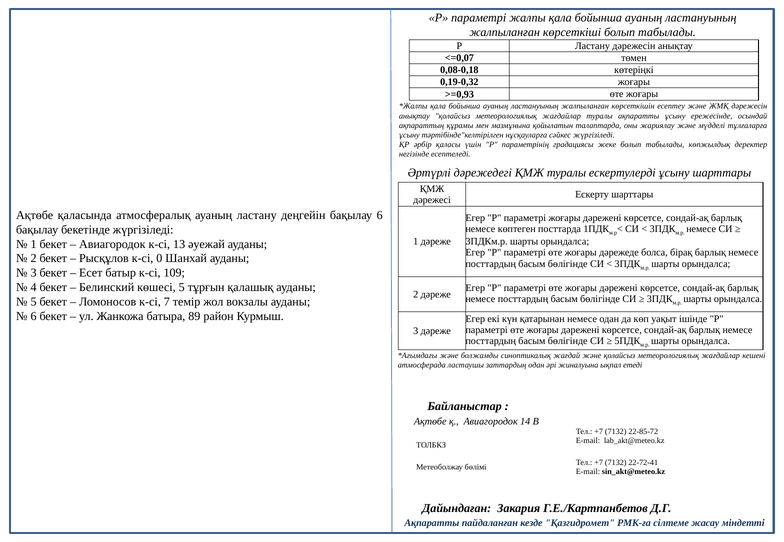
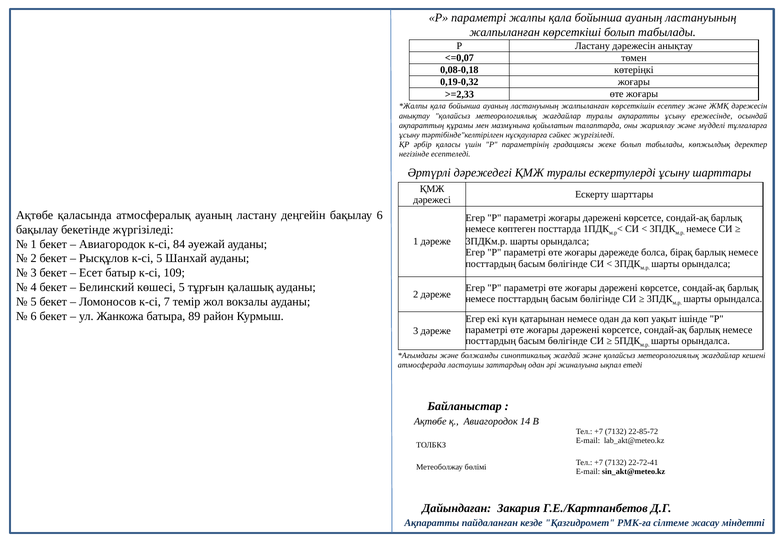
>=0,93: >=0,93 -> >=2,33
13: 13 -> 84
к-сі 0: 0 -> 5
